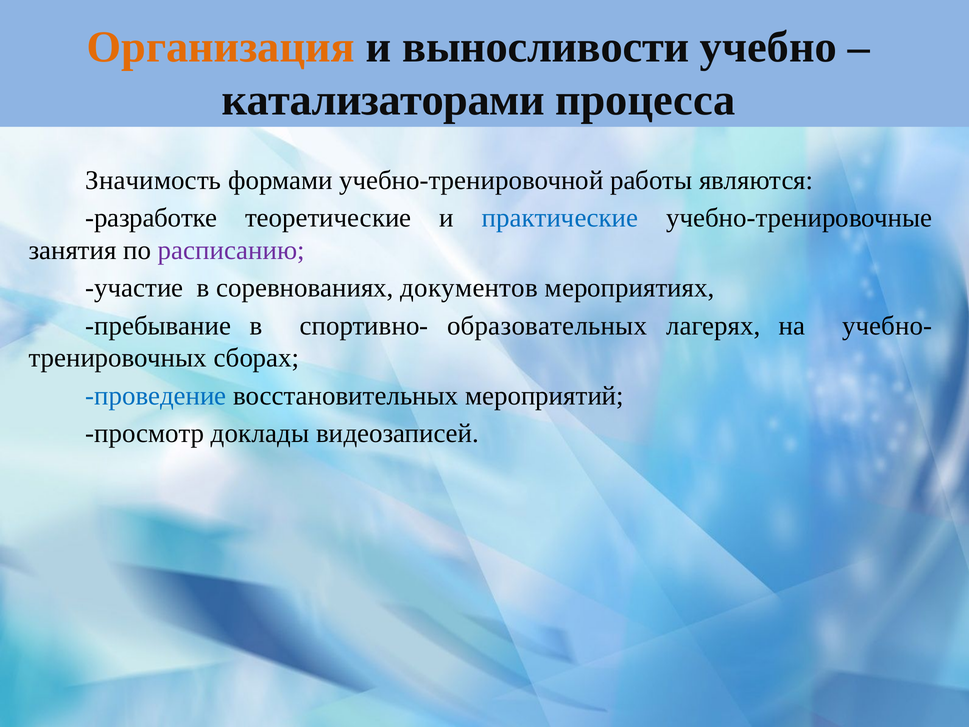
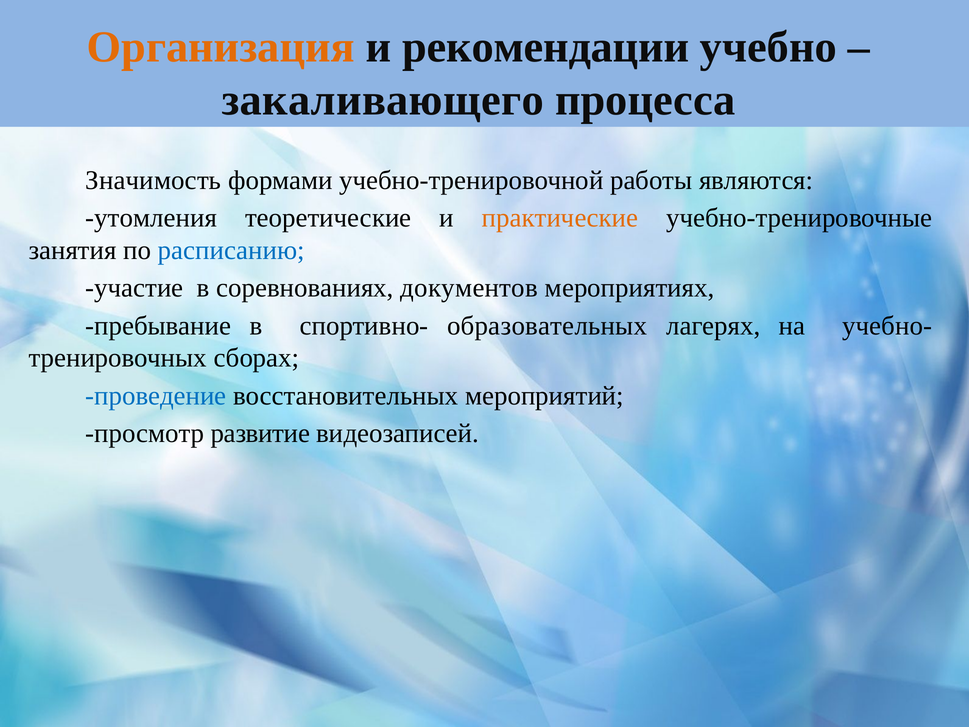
выносливости: выносливости -> рекомендации
катализаторами: катализаторами -> закаливающего
разработке: разработке -> утомления
практические colour: blue -> orange
расписанию colour: purple -> blue
доклады: доклады -> развитие
